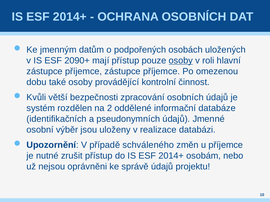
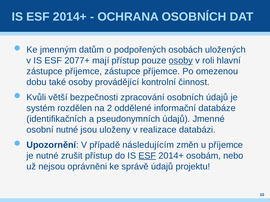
2090+: 2090+ -> 2077+
osobní výběr: výběr -> nutné
schváleného: schváleného -> následujícím
ESF at (147, 156) underline: none -> present
